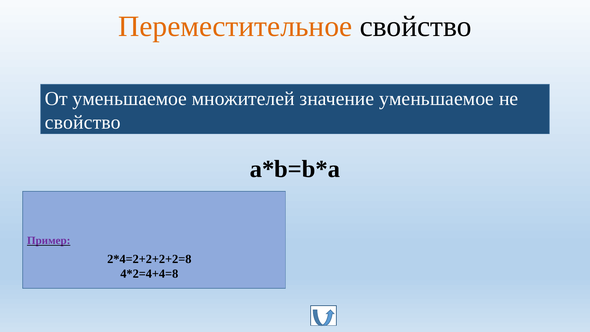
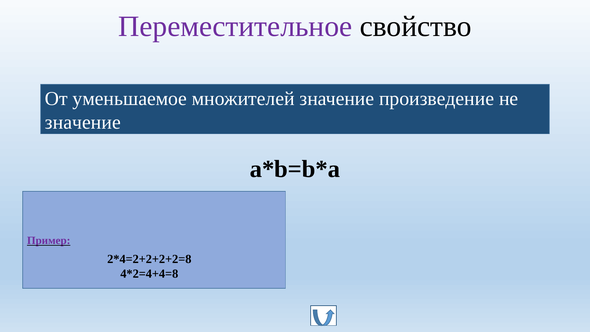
Переместительное colour: orange -> purple
значение уменьшаемое: уменьшаемое -> произведение
свойство at (83, 122): свойство -> значение
